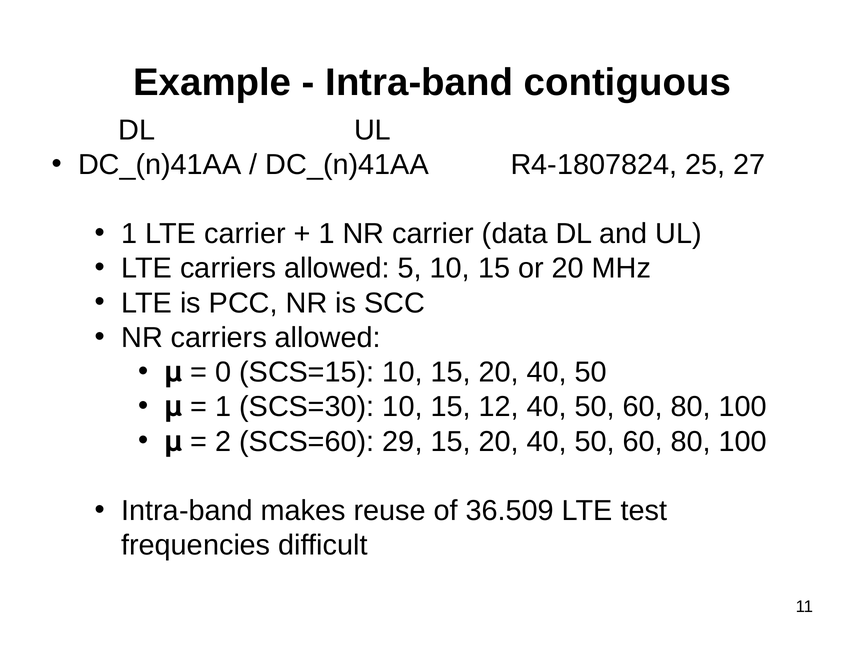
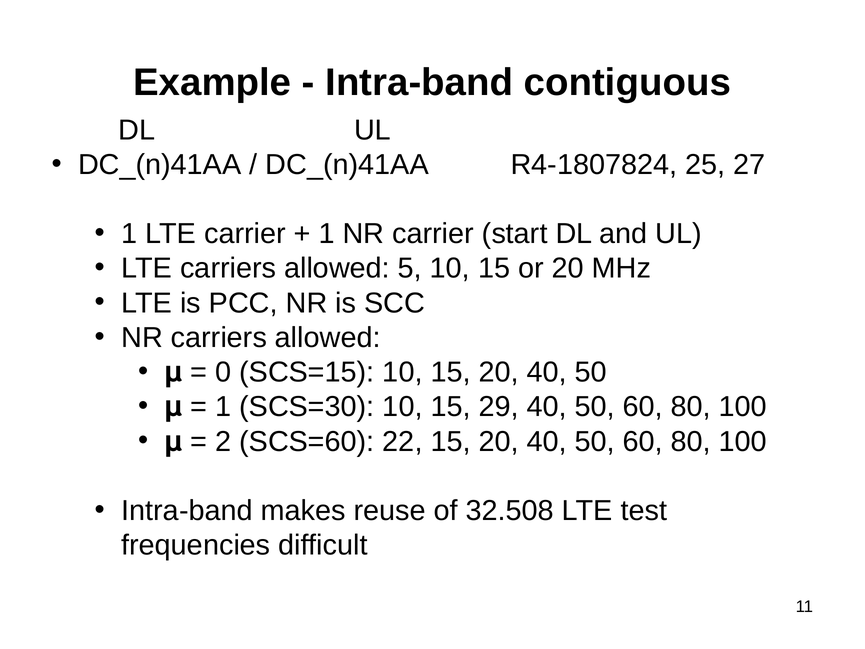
data: data -> start
12: 12 -> 29
29: 29 -> 22
36.509: 36.509 -> 32.508
